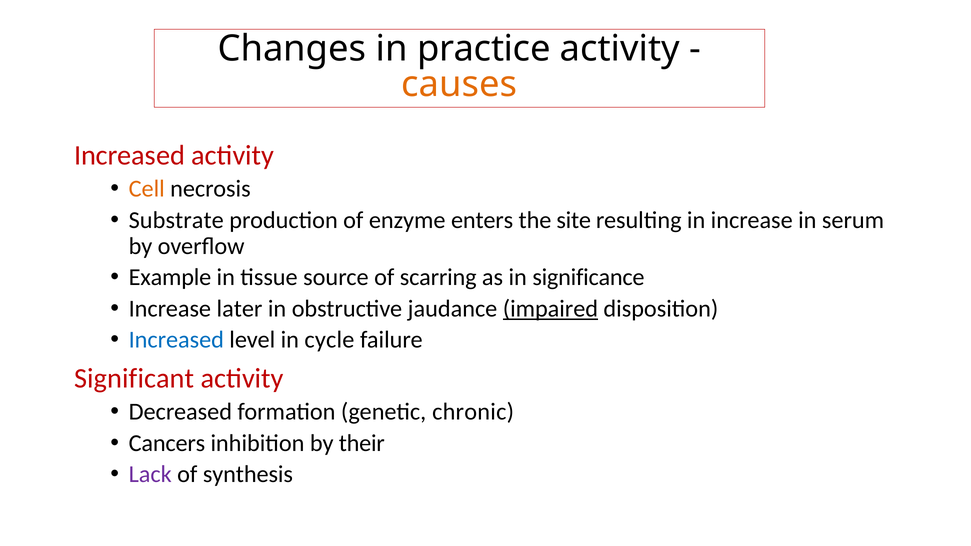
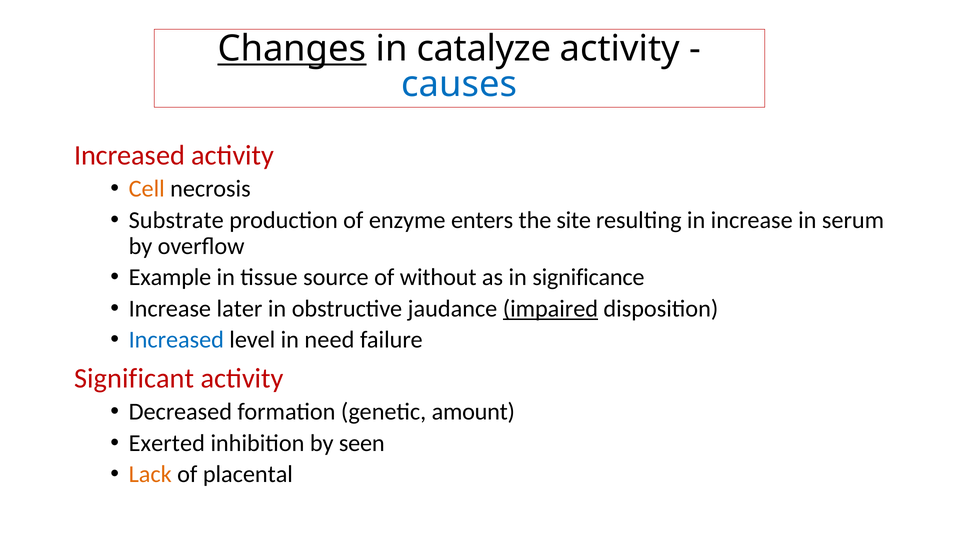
Changes underline: none -> present
practice: practice -> catalyze
causes colour: orange -> blue
scarring: scarring -> without
cycle: cycle -> need
chronic: chronic -> amount
Cancers: Cancers -> Exerted
their: their -> seen
Lack colour: purple -> orange
synthesis: synthesis -> placental
